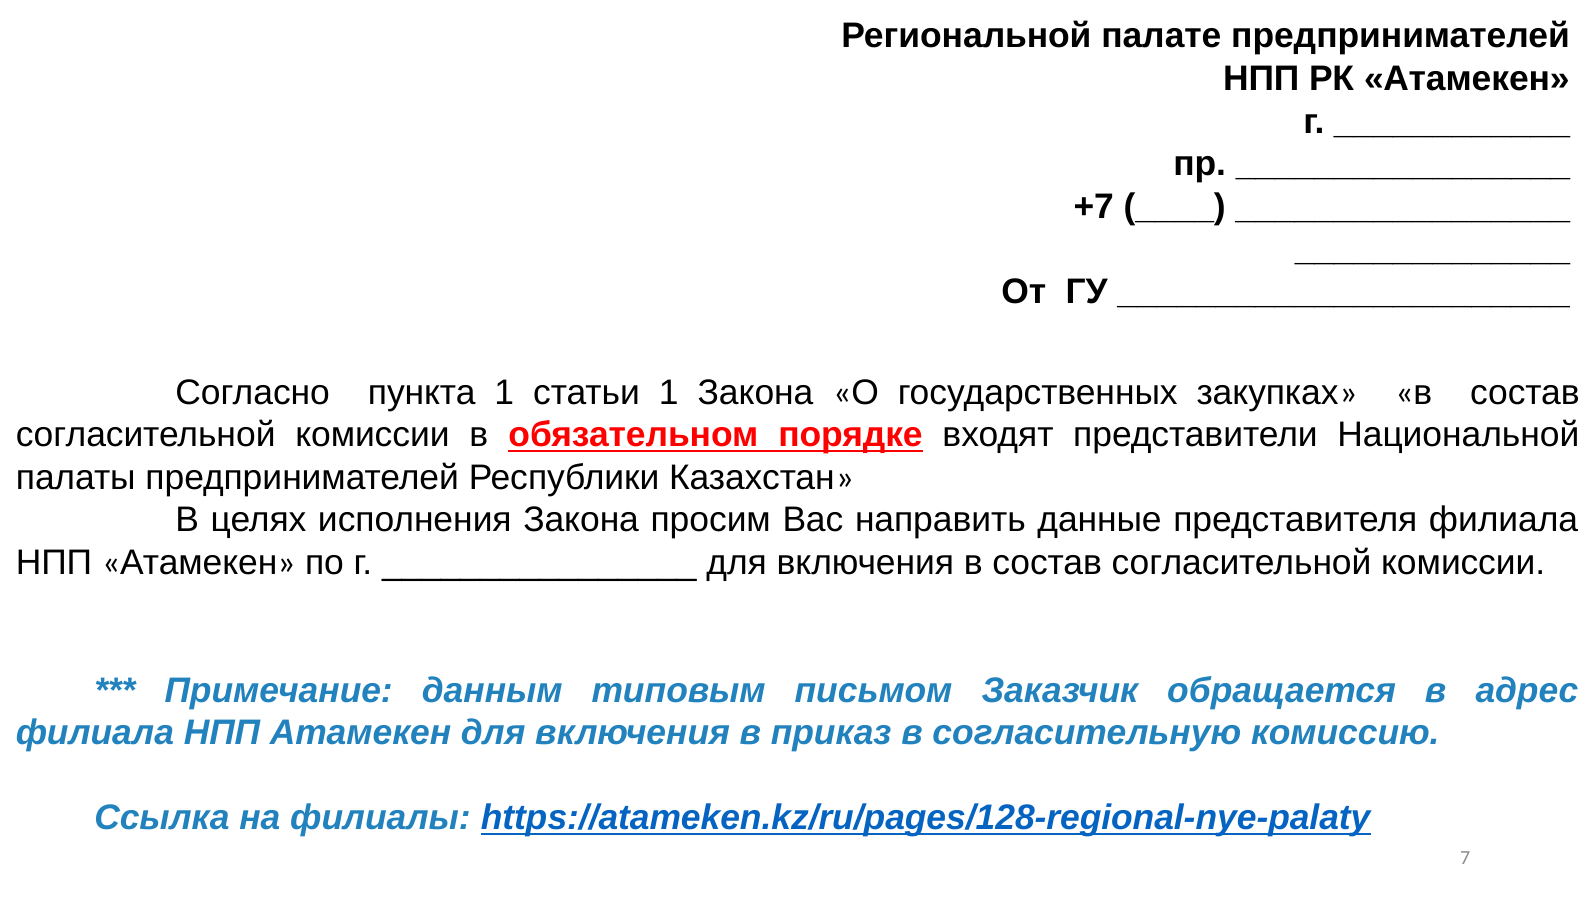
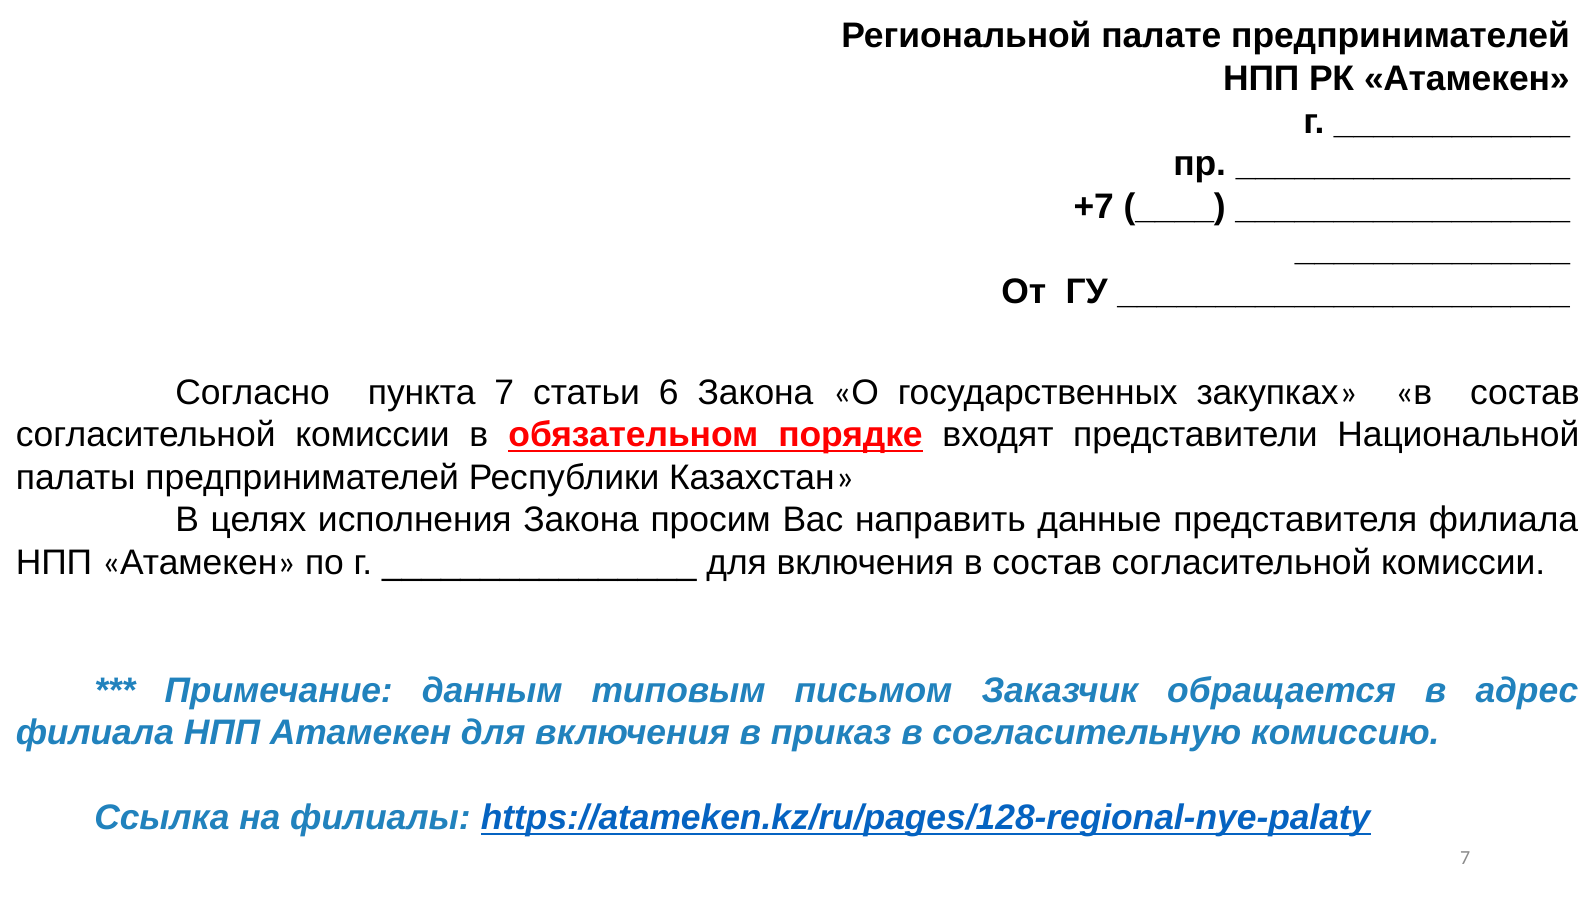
пункта 1: 1 -> 7
статьи 1: 1 -> 6
